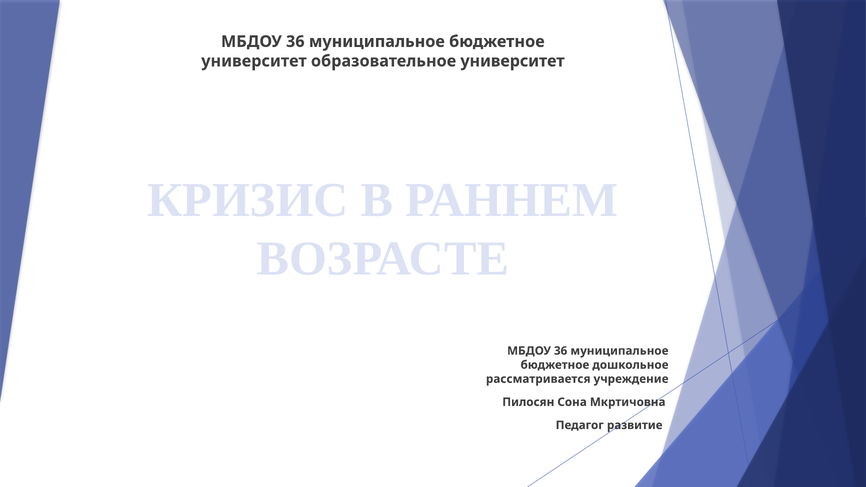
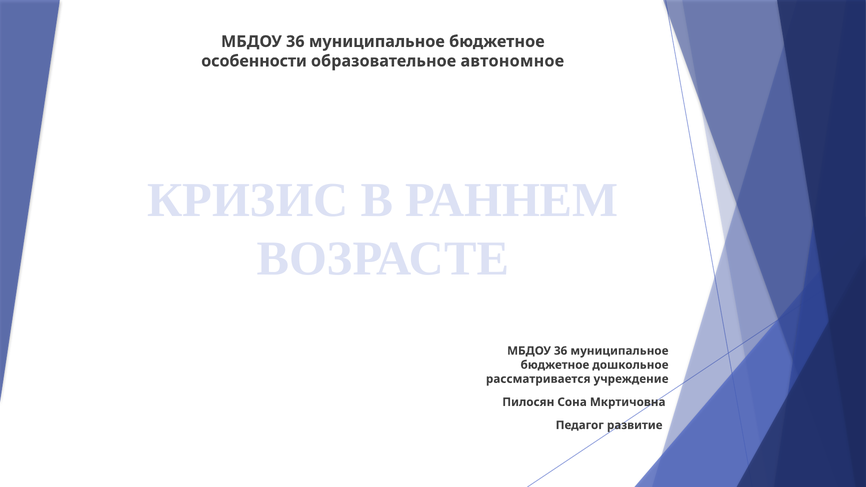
университет at (254, 61): университет -> особенности
образовательное университет: университет -> автономное
